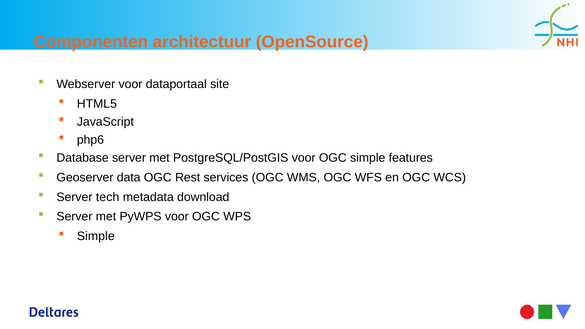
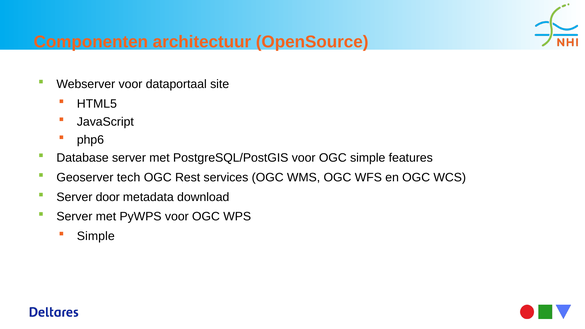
data: data -> tech
tech: tech -> door
